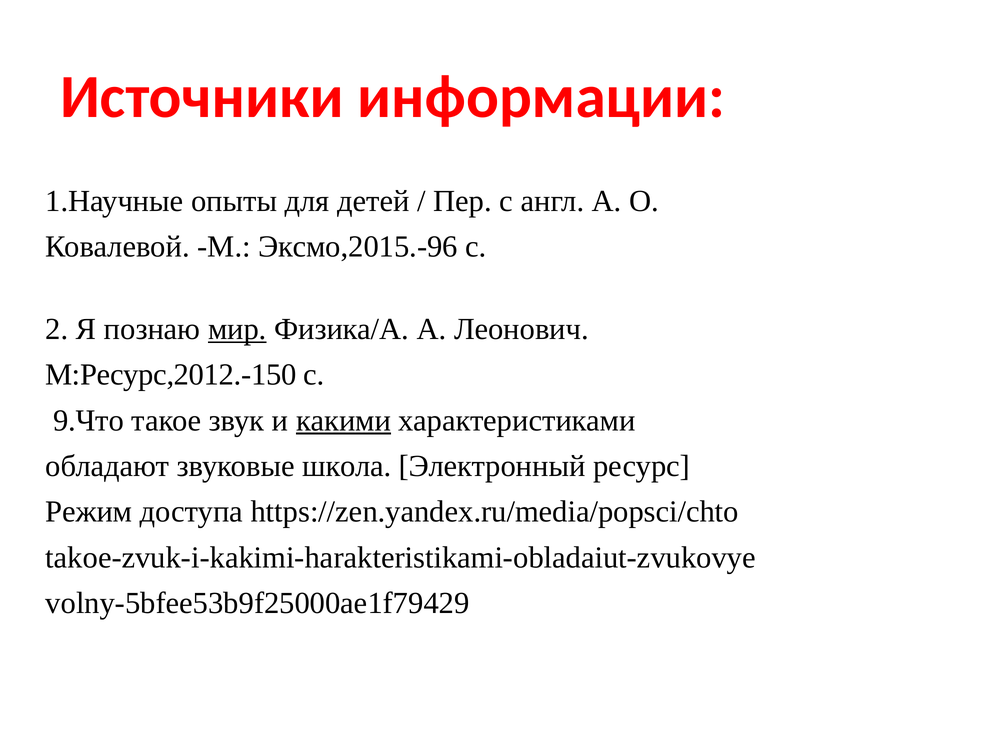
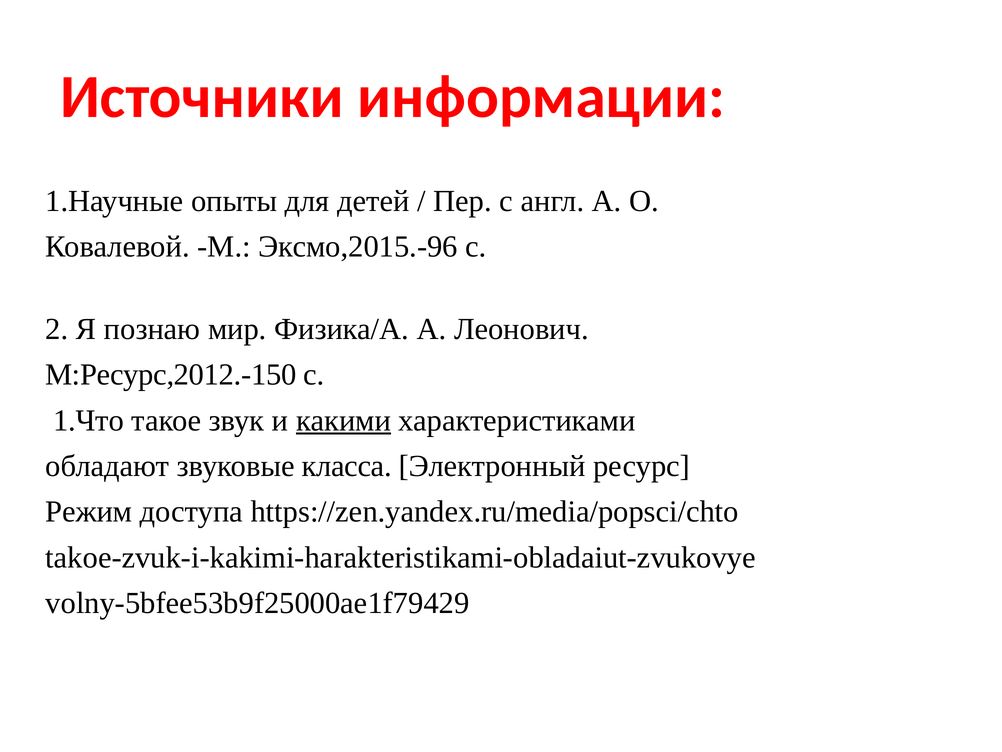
мир underline: present -> none
9.Что: 9.Что -> 1.Что
школа: школа -> класса
